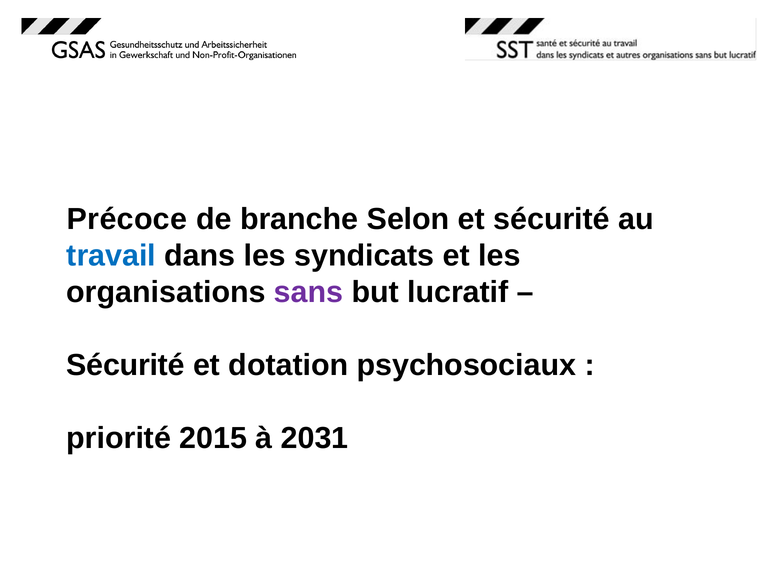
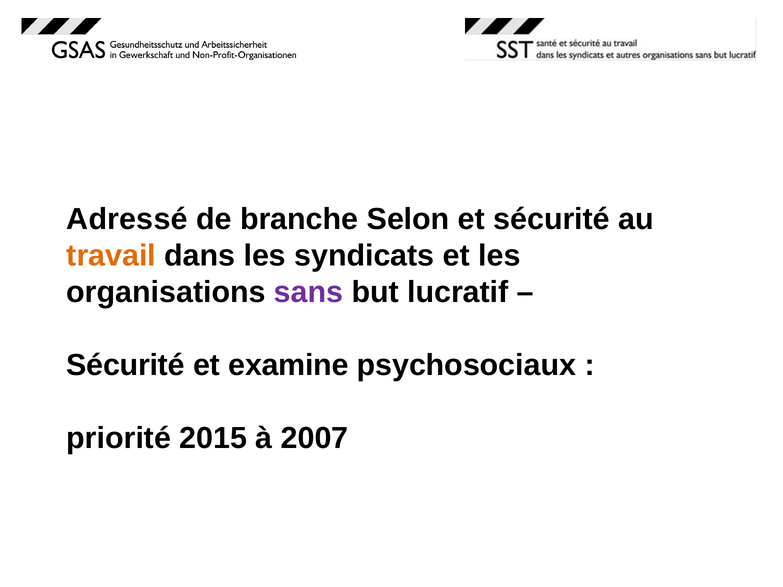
Précoce: Précoce -> Adressé
travail colour: blue -> orange
dotation: dotation -> examine
2031: 2031 -> 2007
